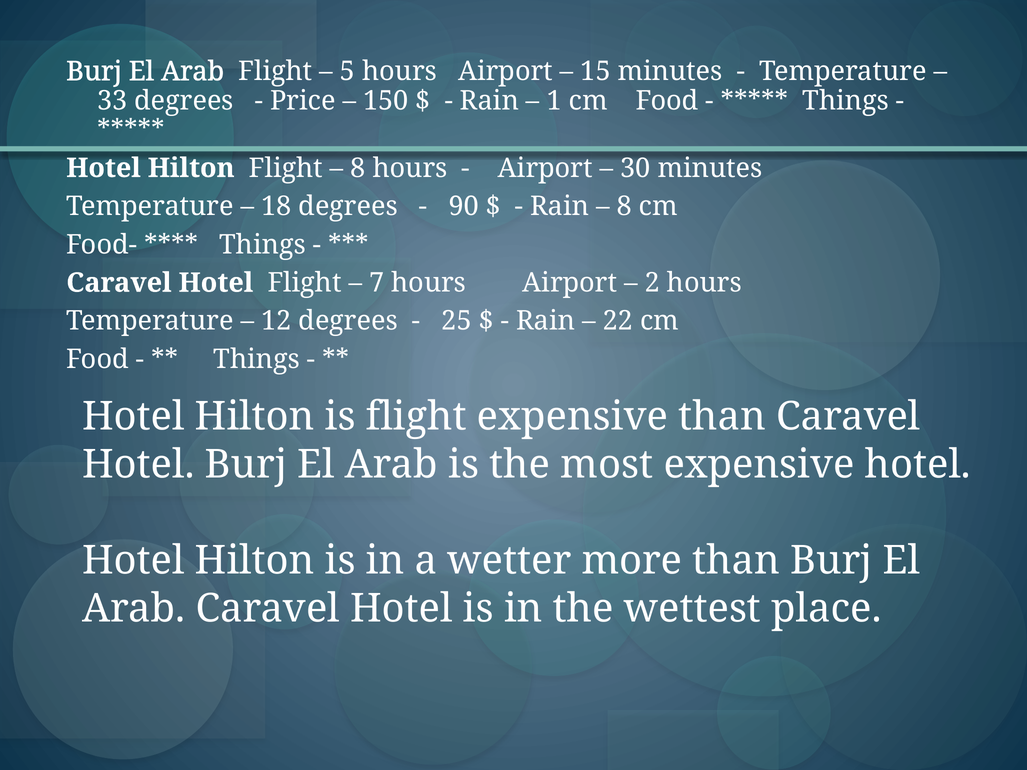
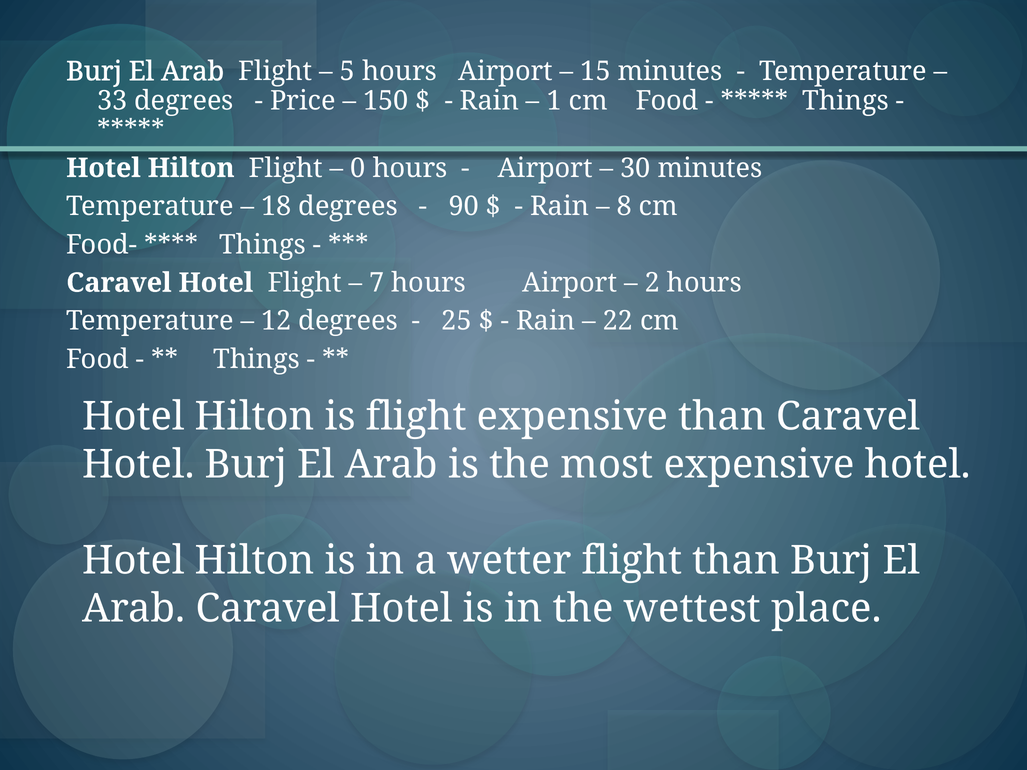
8 at (358, 168): 8 -> 0
wetter more: more -> flight
